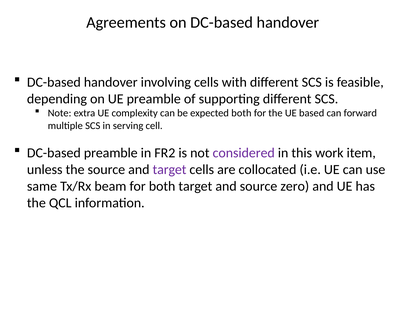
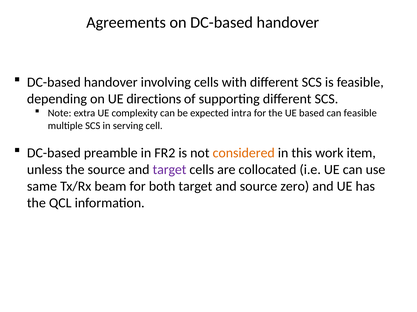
UE preamble: preamble -> directions
expected both: both -> intra
can forward: forward -> feasible
considered colour: purple -> orange
